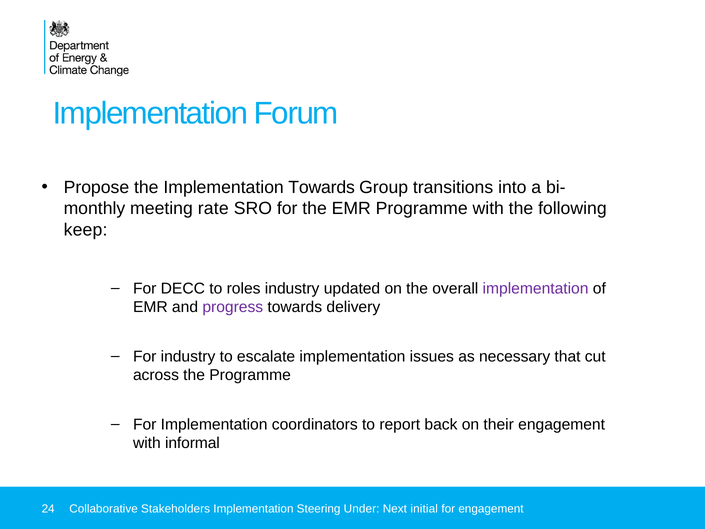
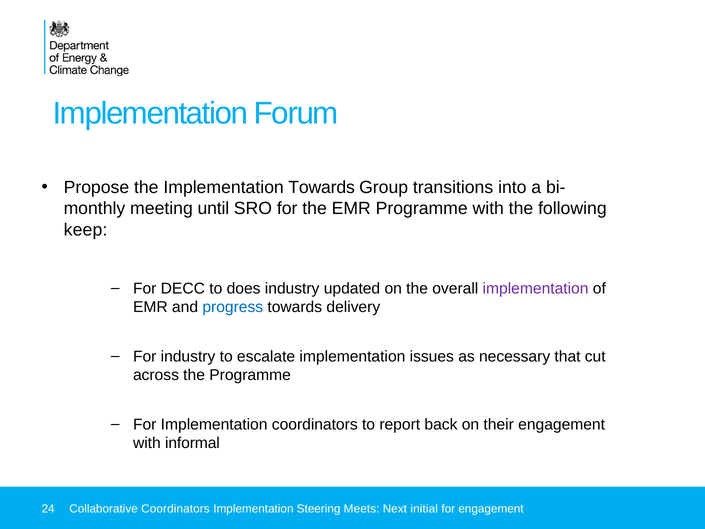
rate: rate -> until
roles: roles -> does
progress colour: purple -> blue
Collaborative Stakeholders: Stakeholders -> Coordinators
Under: Under -> Meets
